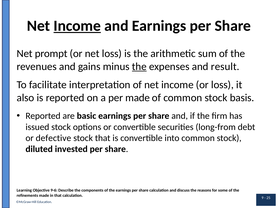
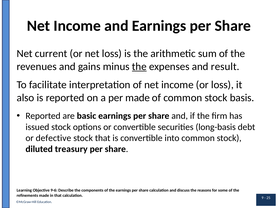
Income at (77, 26) underline: present -> none
prompt: prompt -> current
long-from: long-from -> long-basis
invested: invested -> treasury
